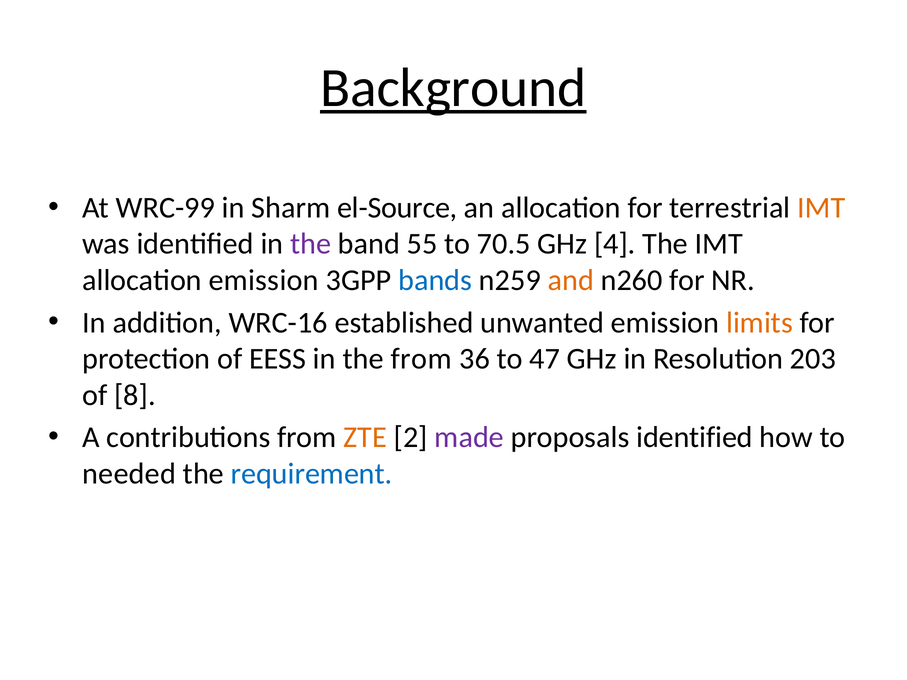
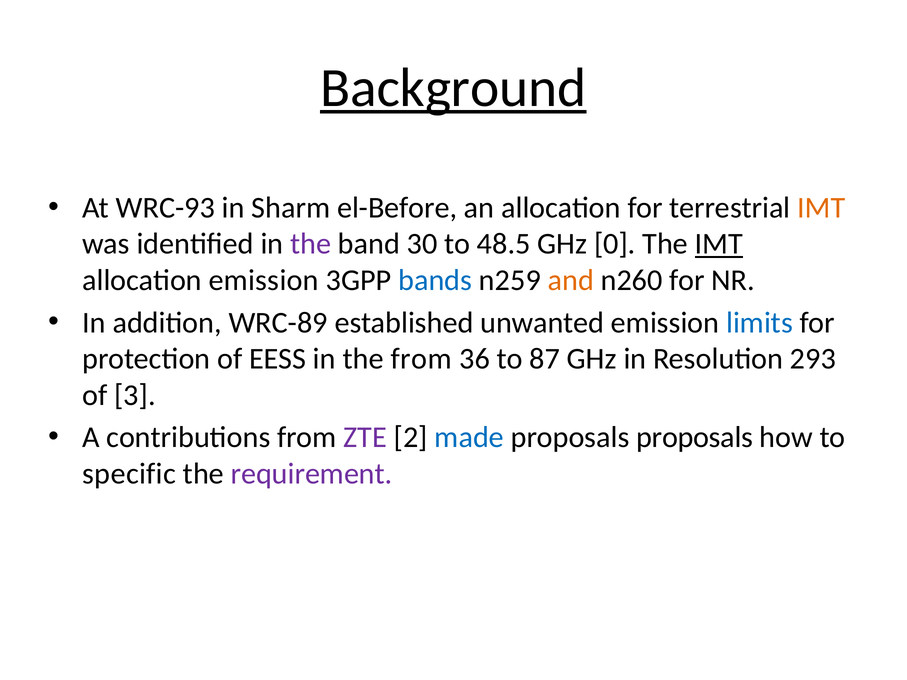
WRC-99: WRC-99 -> WRC-93
el-Source: el-Source -> el-Before
55: 55 -> 30
70.5: 70.5 -> 48.5
4: 4 -> 0
IMT at (719, 244) underline: none -> present
WRC-16: WRC-16 -> WRC-89
limits colour: orange -> blue
47: 47 -> 87
203: 203 -> 293
8: 8 -> 3
ZTE colour: orange -> purple
made colour: purple -> blue
proposals identified: identified -> proposals
needed: needed -> specific
requirement colour: blue -> purple
